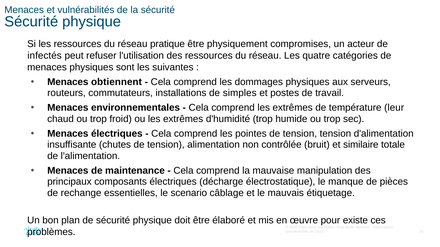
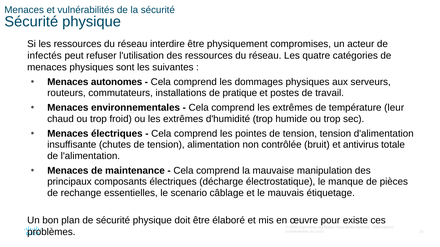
pratique: pratique -> interdire
obtiennent: obtiennent -> autonomes
simples: simples -> pratique
similaire: similaire -> antivirus
